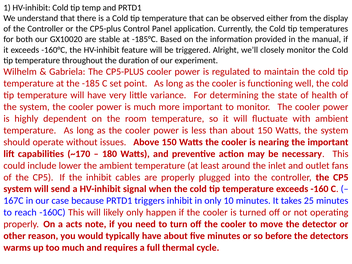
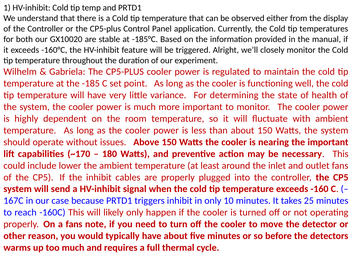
a acts: acts -> fans
